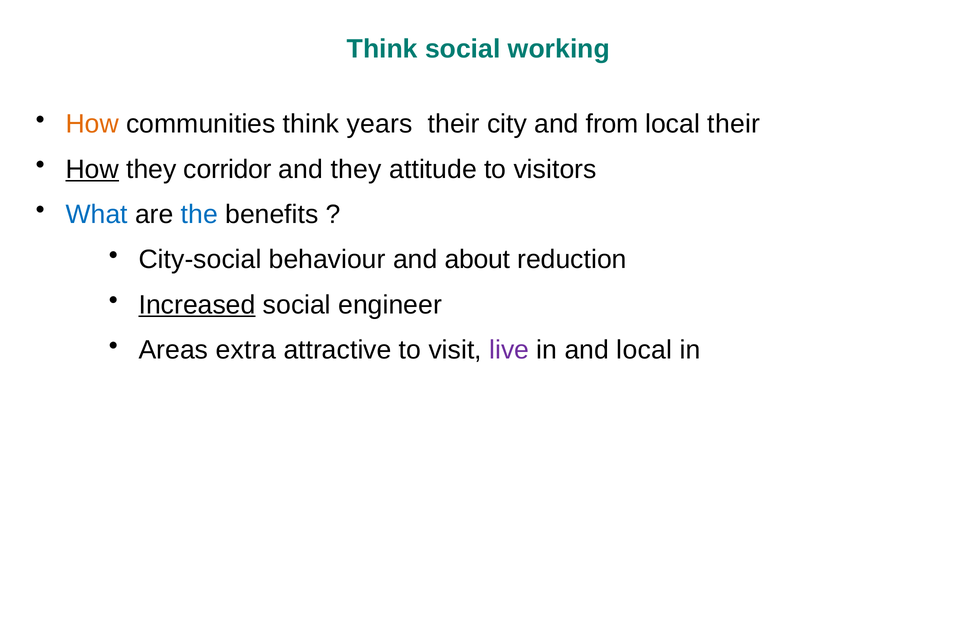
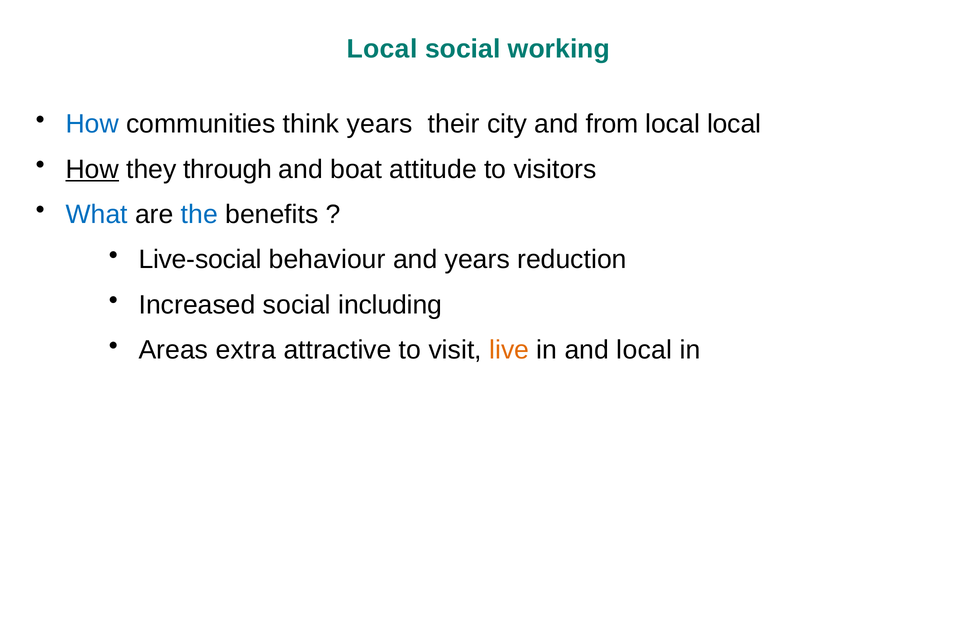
Think at (382, 49): Think -> Local
How at (92, 124) colour: orange -> blue
local their: their -> local
corridor: corridor -> through
and they: they -> boat
City-social: City-social -> Live-social
and about: about -> years
Increased underline: present -> none
engineer: engineer -> including
live colour: purple -> orange
